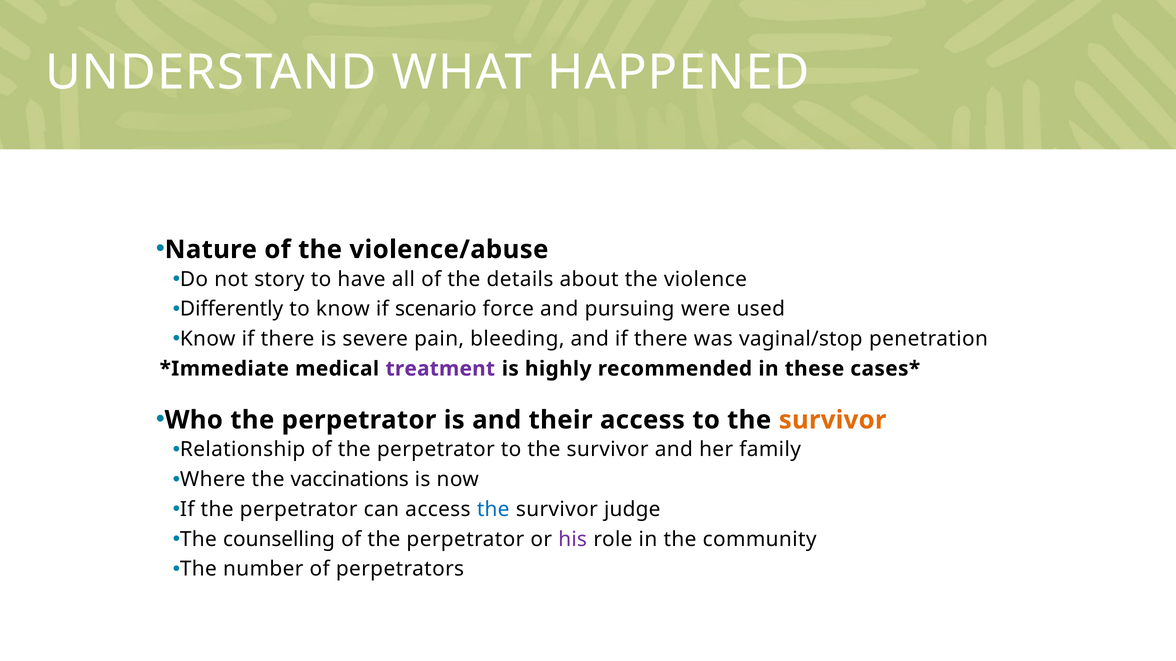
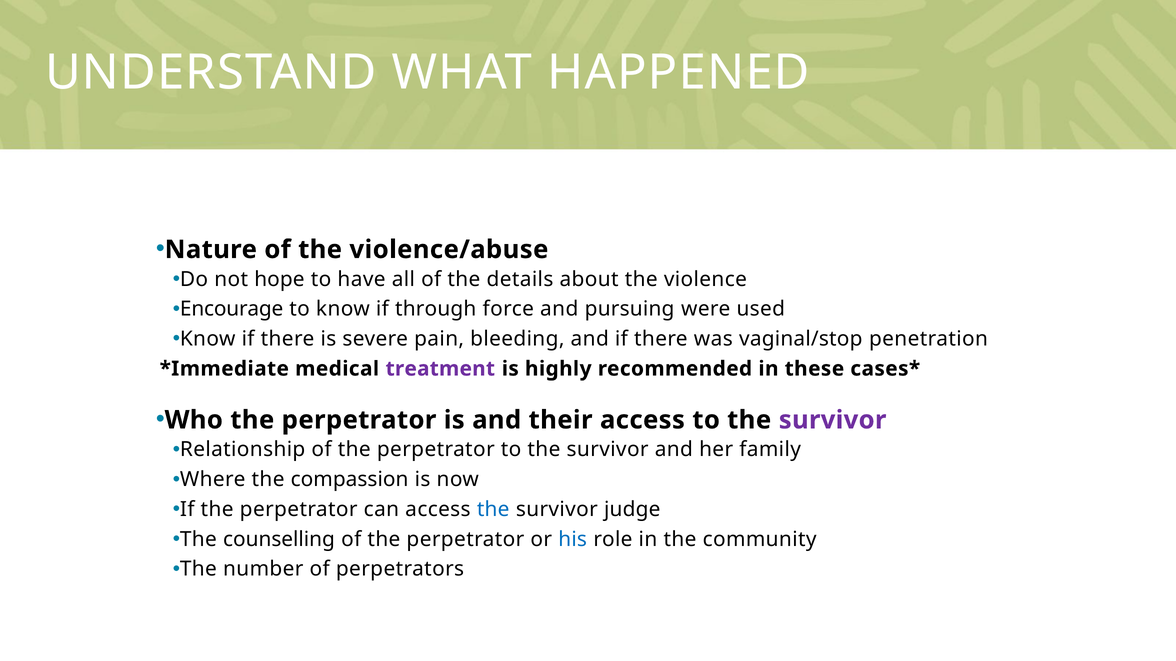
story: story -> hope
Differently: Differently -> Encourage
scenario: scenario -> through
survivor at (833, 420) colour: orange -> purple
vaccinations: vaccinations -> compassion
his colour: purple -> blue
